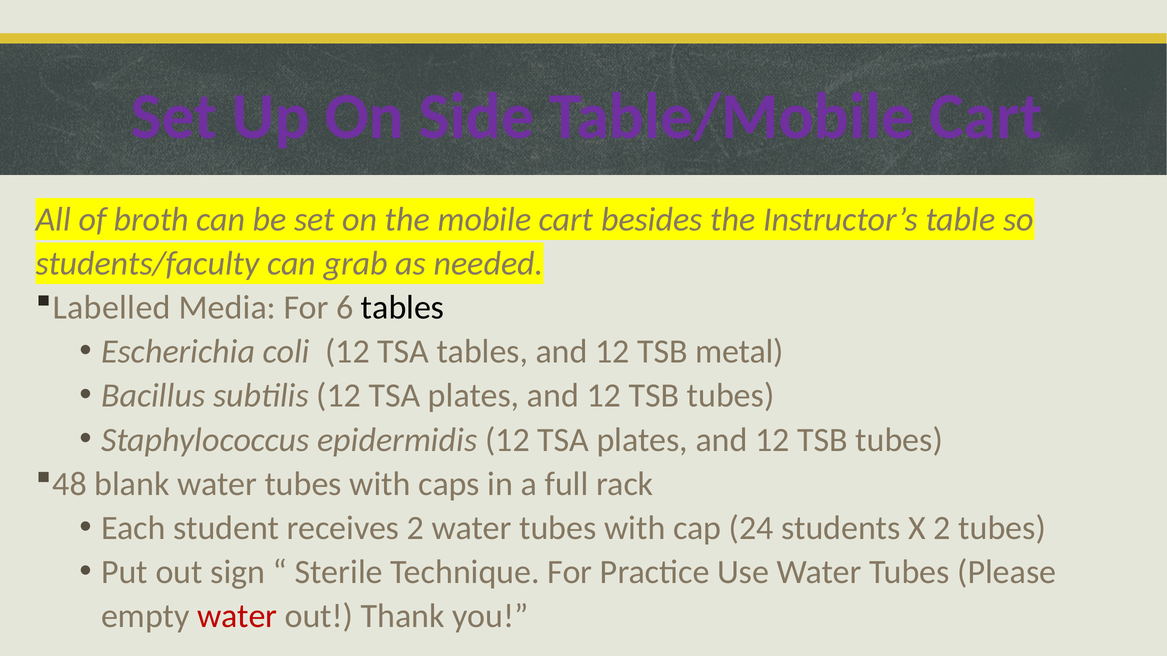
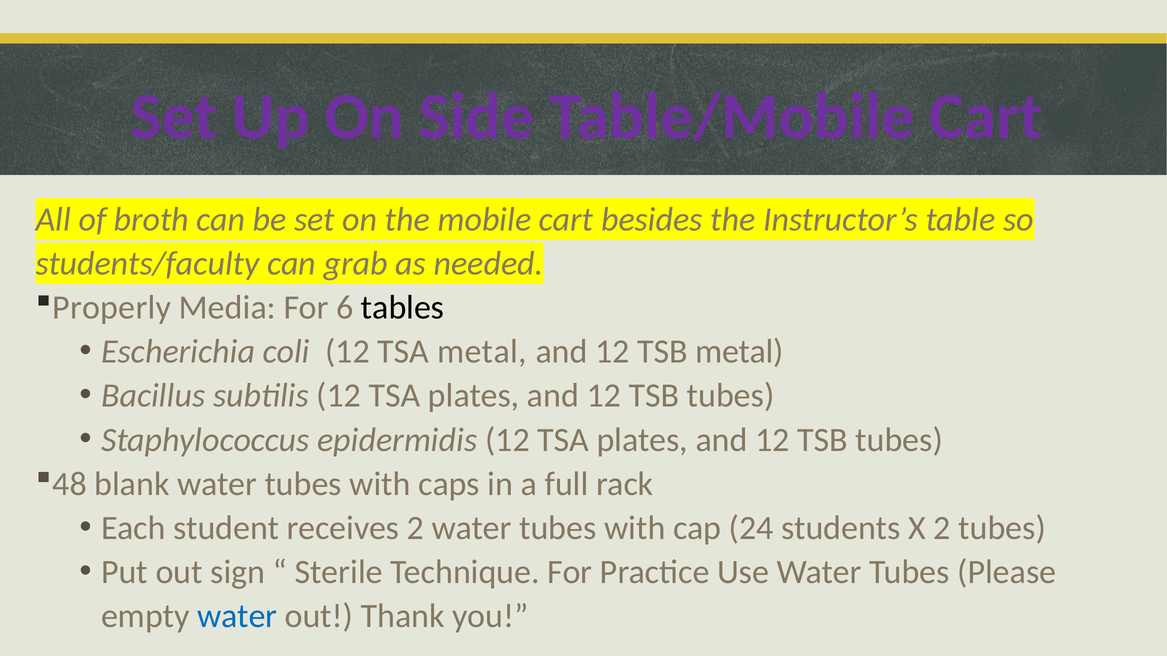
Labelled: Labelled -> Properly
TSA tables: tables -> metal
water at (237, 616) colour: red -> blue
